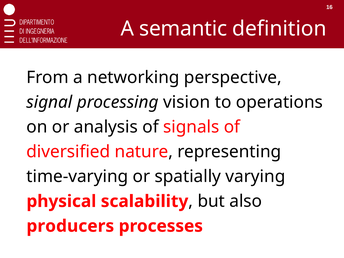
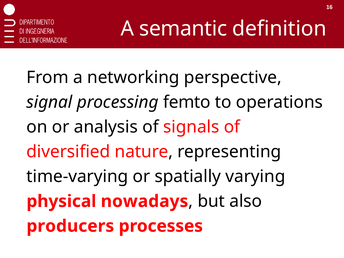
vision: vision -> femto
scalability: scalability -> nowadays
